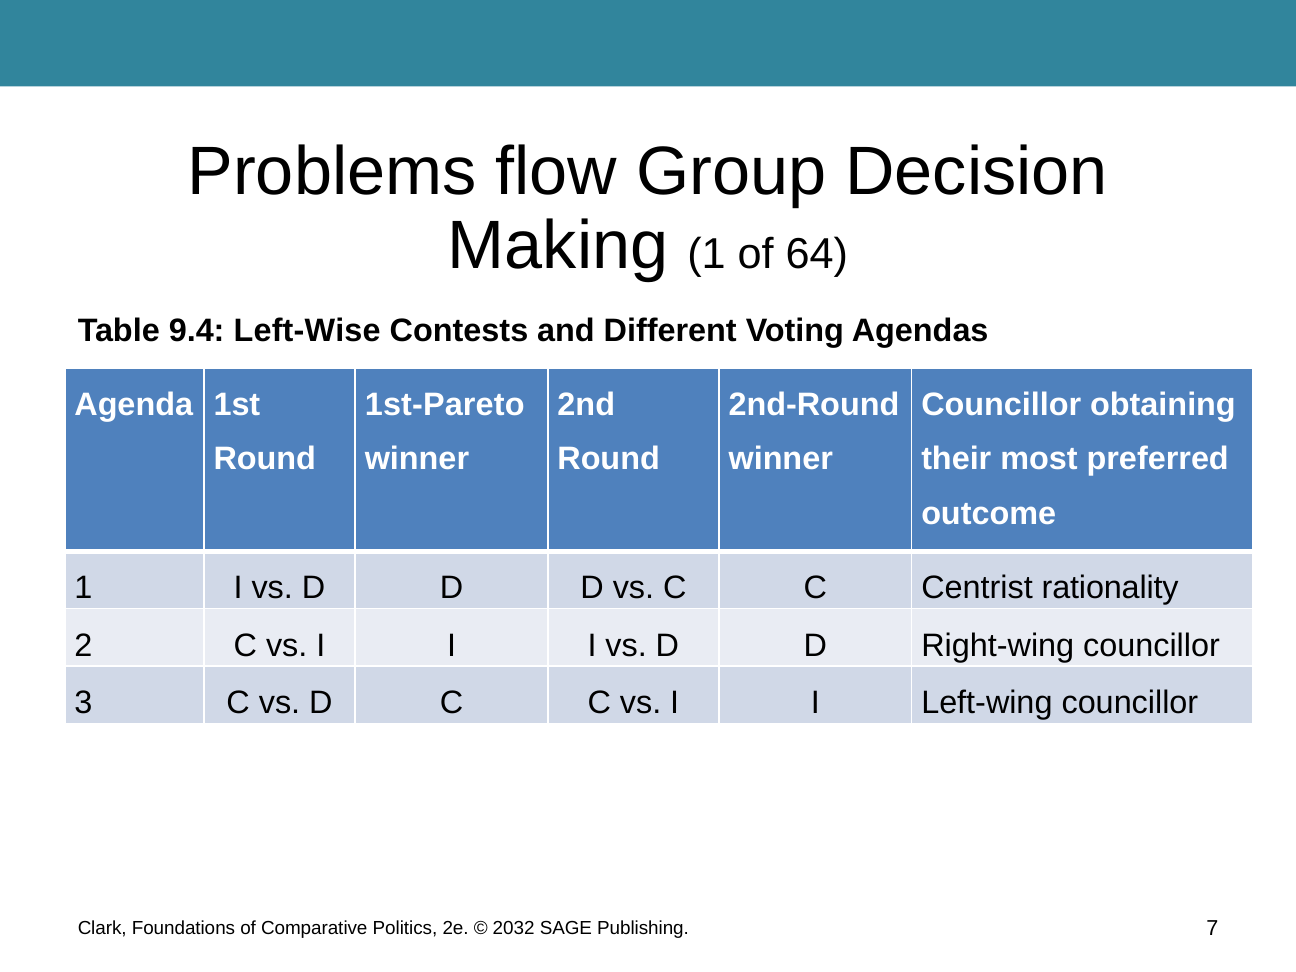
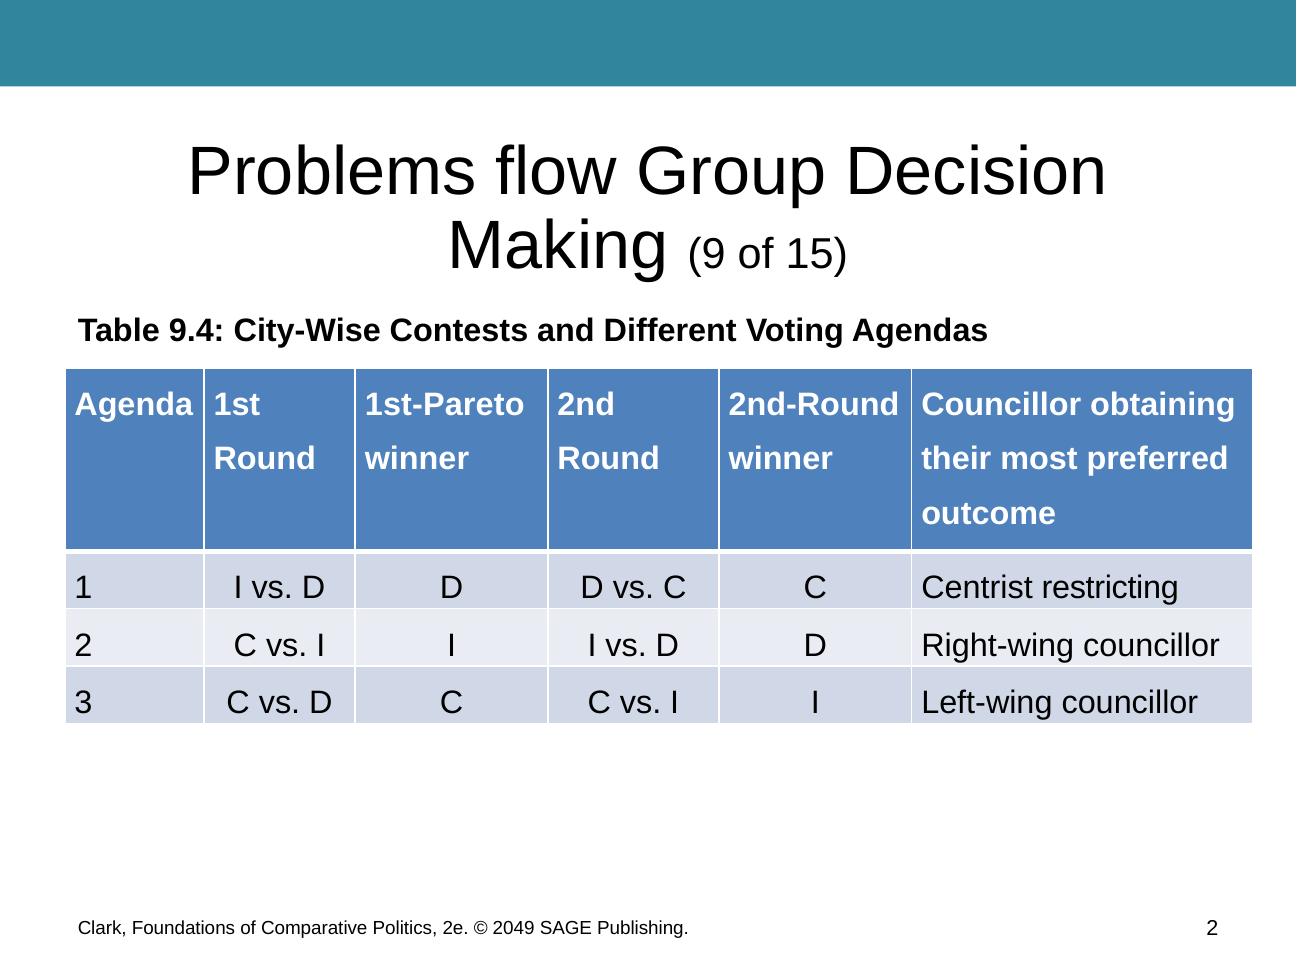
Making 1: 1 -> 9
64: 64 -> 15
Left-Wise: Left-Wise -> City-Wise
rationality: rationality -> restricting
2032: 2032 -> 2049
Publishing 7: 7 -> 2
